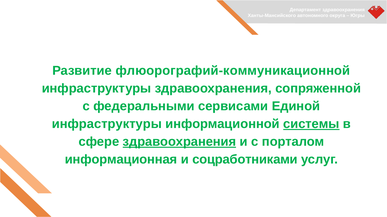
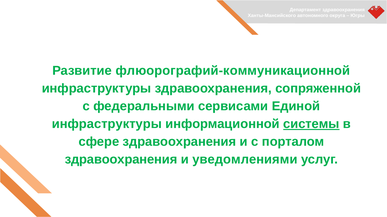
здравоохранения at (179, 142) underline: present -> none
информационная at (121, 160): информационная -> здравоохранения
соцработниками: соцработниками -> уведомлениями
